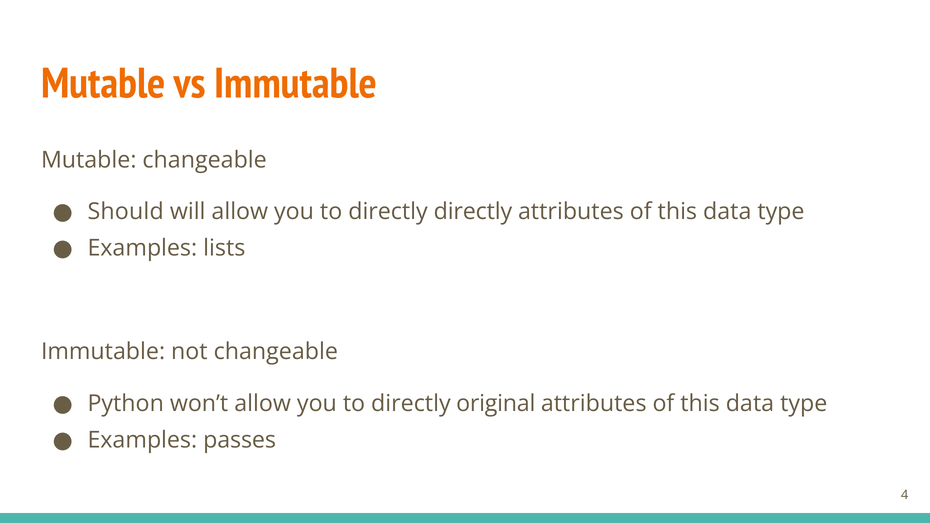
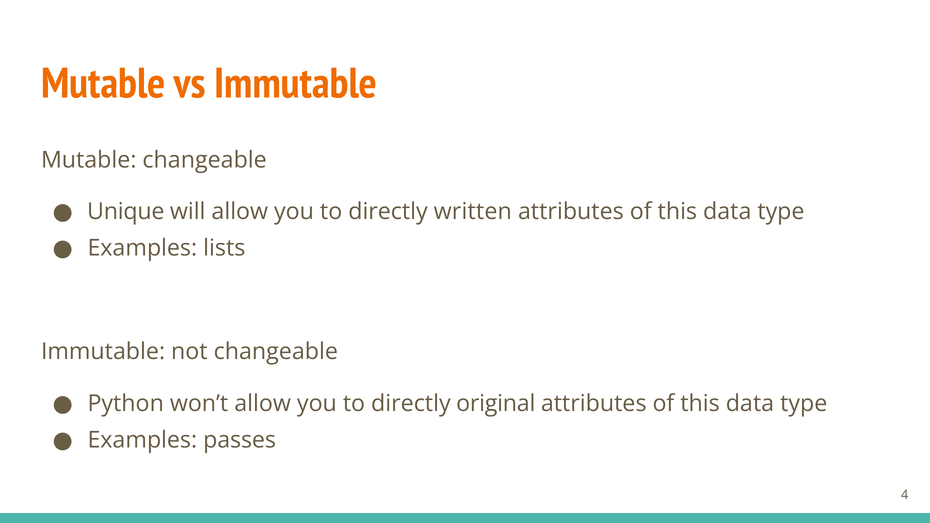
Should: Should -> Unique
directly directly: directly -> written
